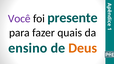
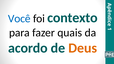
Você colour: purple -> blue
presente: presente -> contexto
ensino: ensino -> acordo
